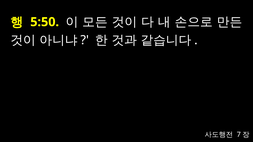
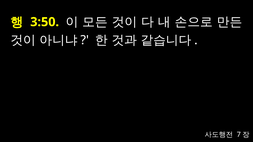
5:50: 5:50 -> 3:50
